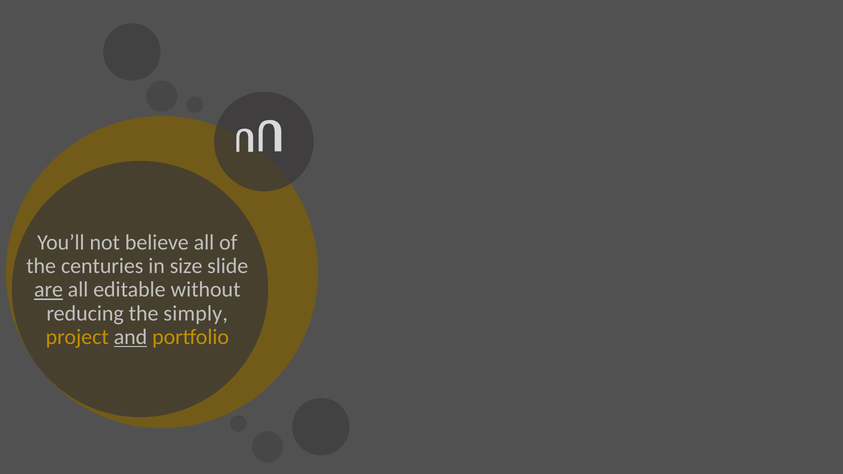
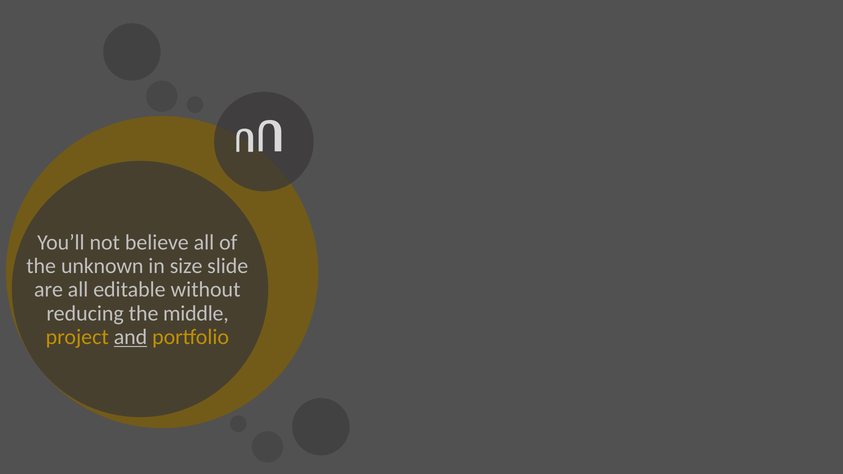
centuries: centuries -> unknown
are underline: present -> none
simply: simply -> middle
